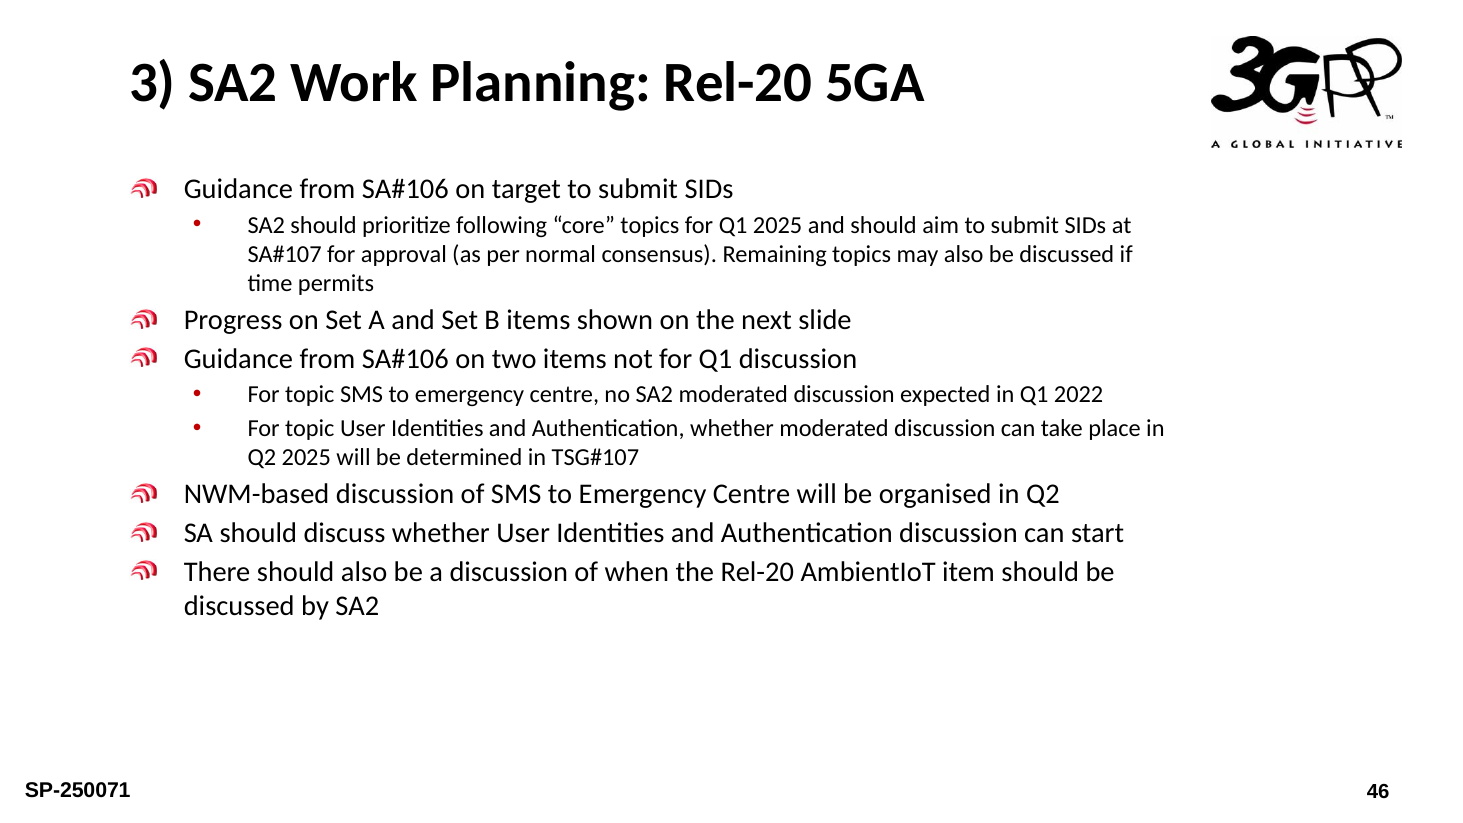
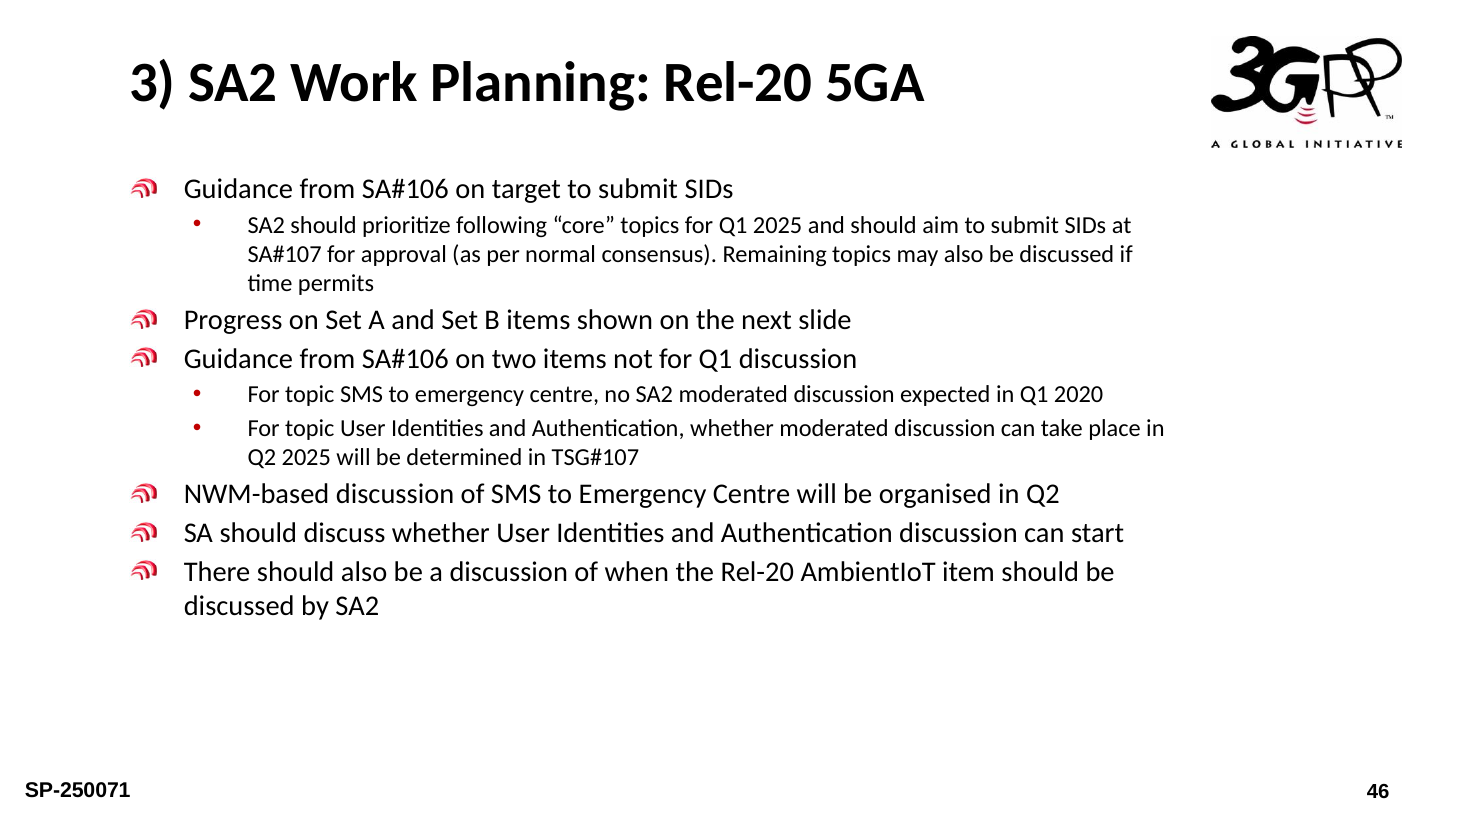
2022: 2022 -> 2020
